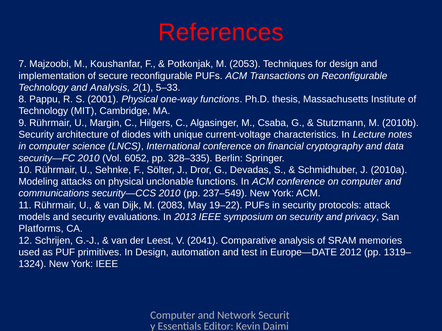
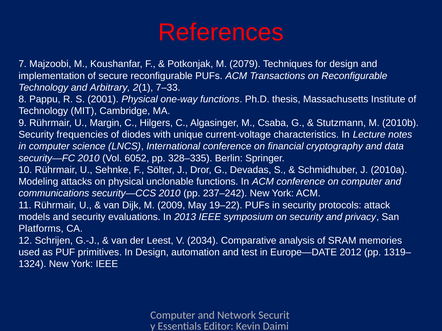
2053: 2053 -> 2079
and Analysis: Analysis -> Arbitrary
5–33: 5–33 -> 7–33
architecture: architecture -> frequencies
237–549: 237–549 -> 237–242
2083: 2083 -> 2009
2041: 2041 -> 2034
